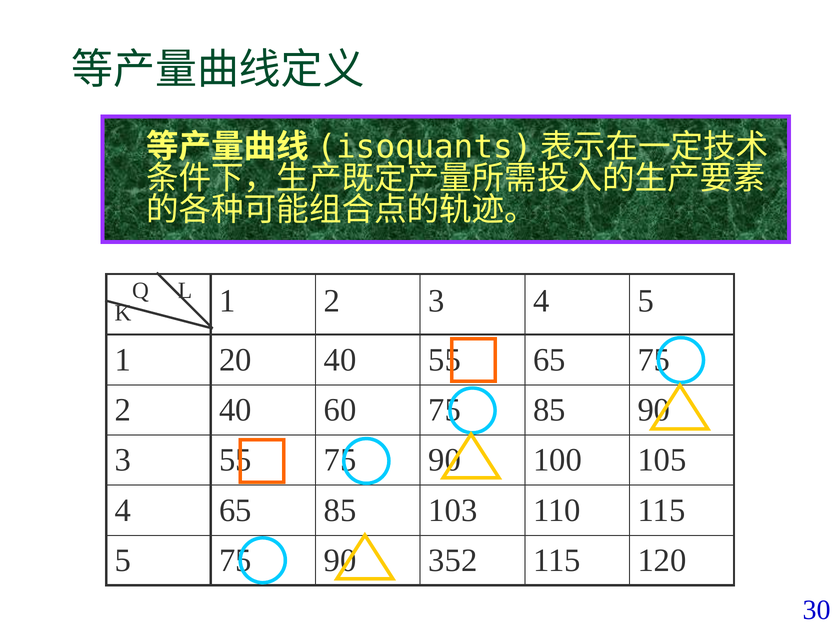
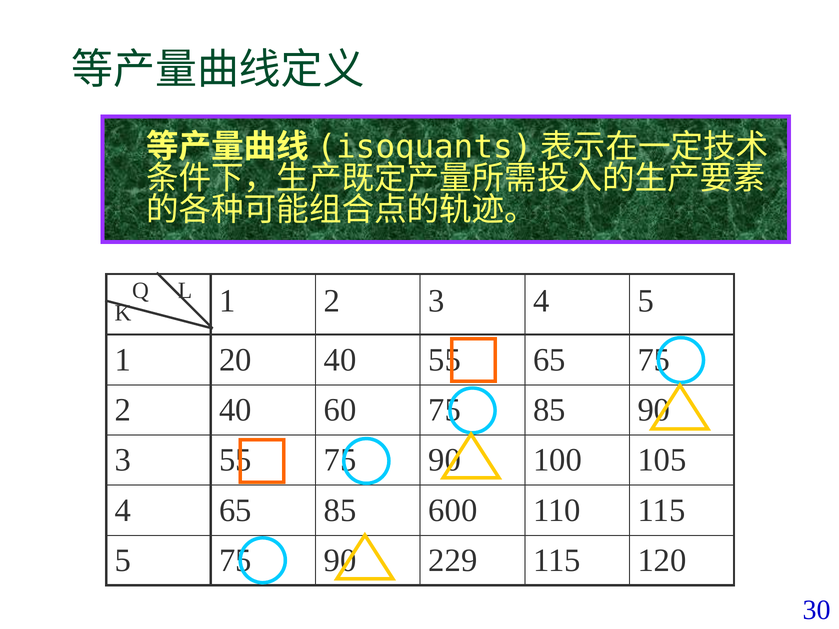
103: 103 -> 600
352: 352 -> 229
